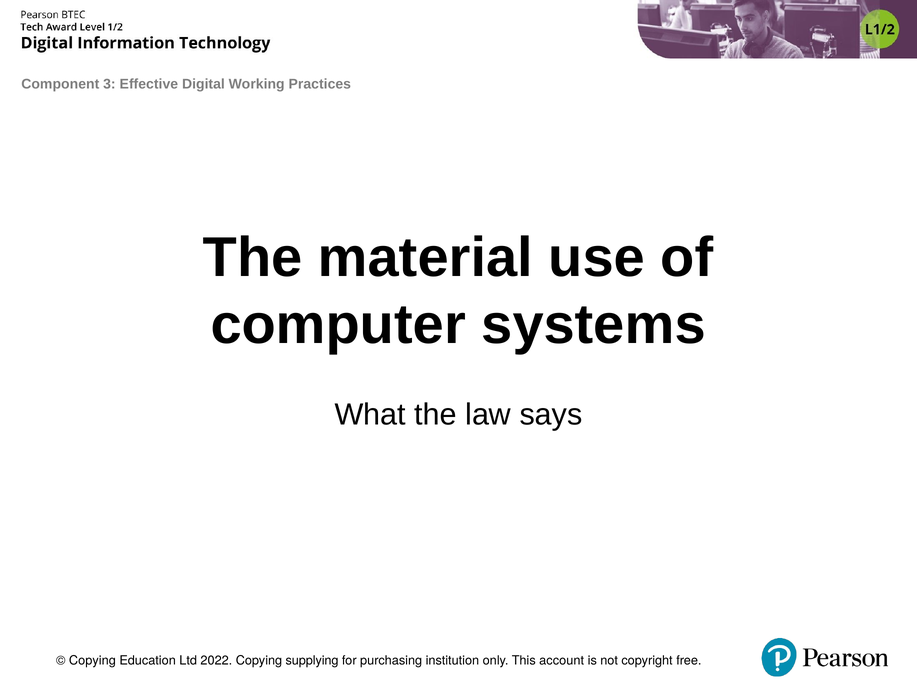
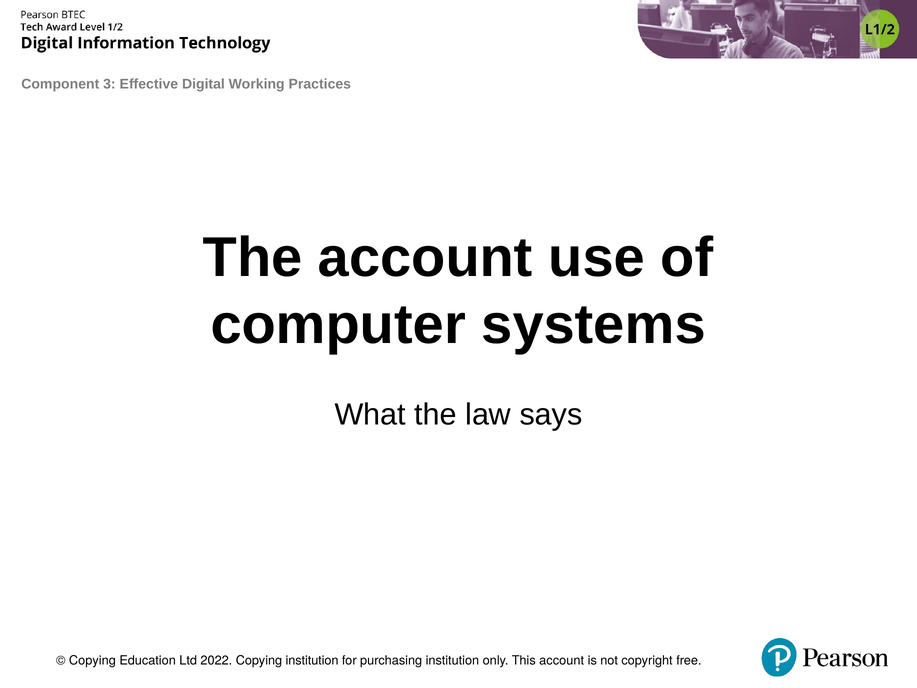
The material: material -> account
Copying supplying: supplying -> institution
